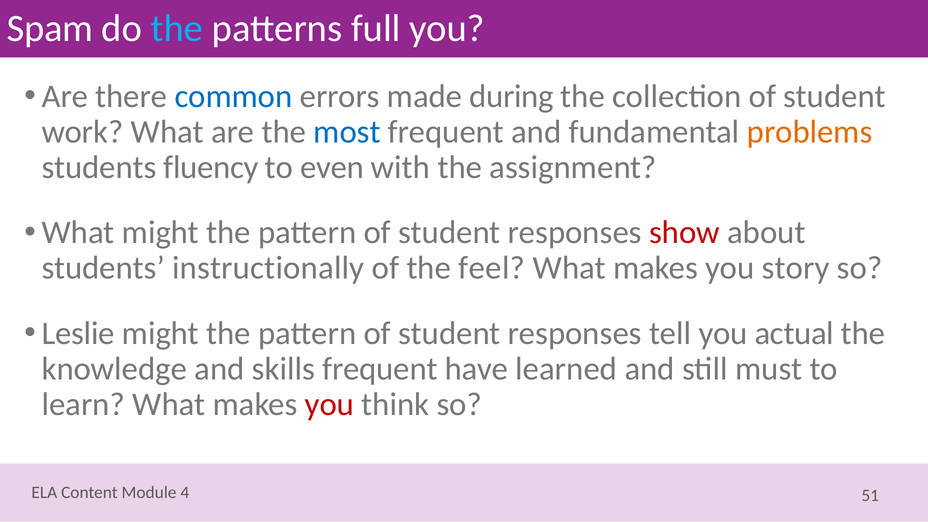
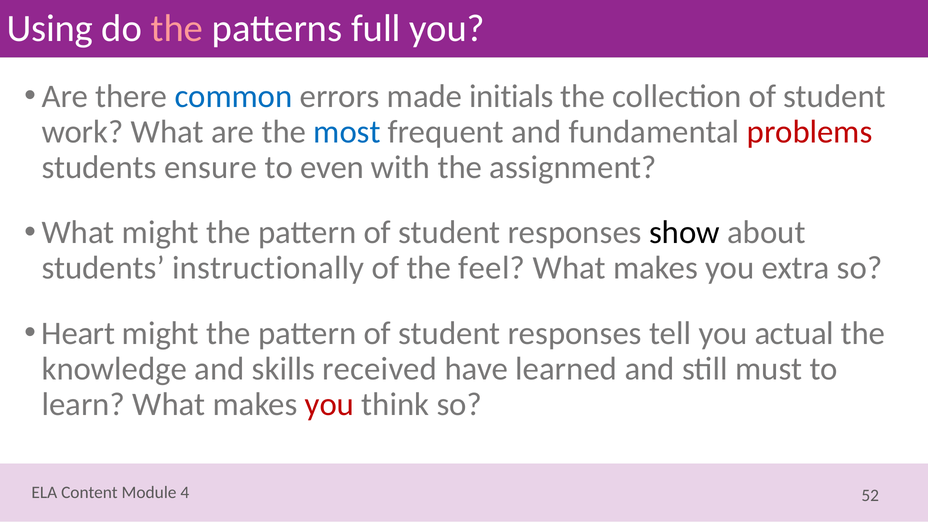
Spam: Spam -> Using
the at (177, 29) colour: light blue -> pink
during: during -> initials
problems colour: orange -> red
fluency: fluency -> ensure
show colour: red -> black
story: story -> extra
Leslie: Leslie -> Heart
skills frequent: frequent -> received
51: 51 -> 52
